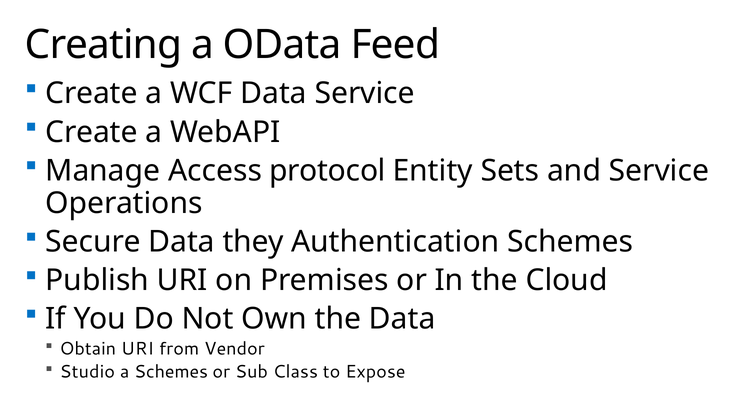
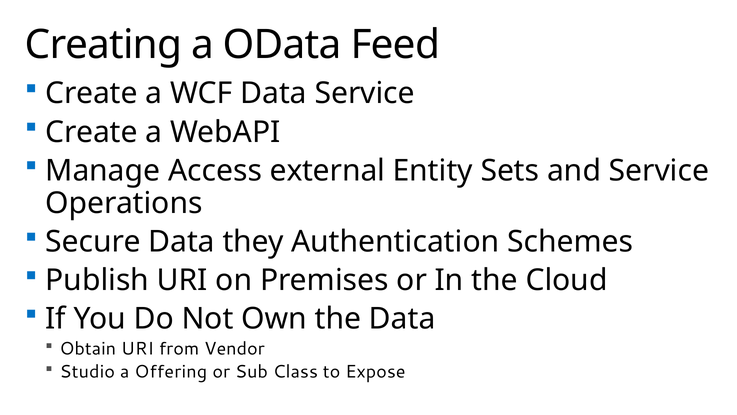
protocol: protocol -> external
a Schemes: Schemes -> Offering
